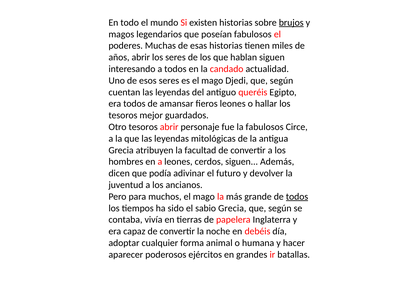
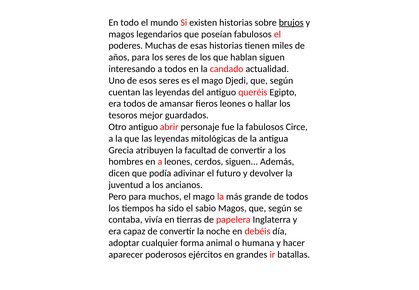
años abrir: abrir -> para
Otro tesoros: tesoros -> antiguo
todos at (297, 197) underline: present -> none
sabio Grecia: Grecia -> Magos
